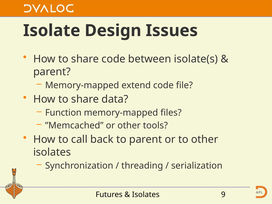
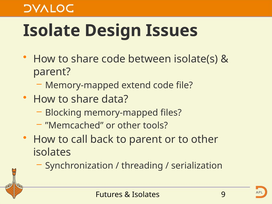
Function: Function -> Blocking
